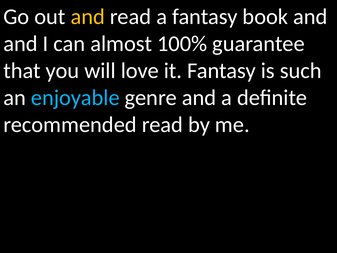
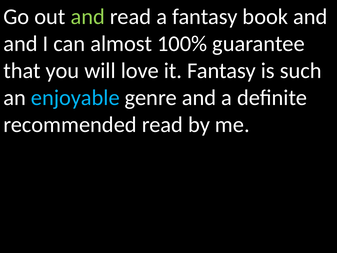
and at (88, 17) colour: yellow -> light green
